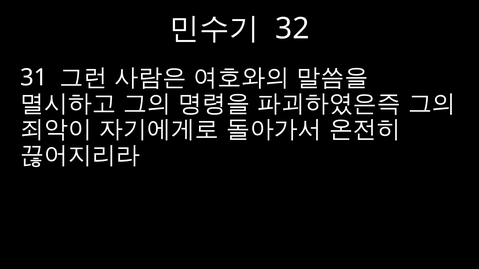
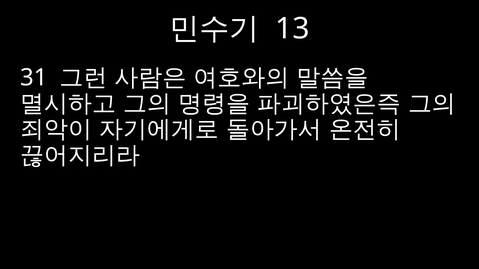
32: 32 -> 13
